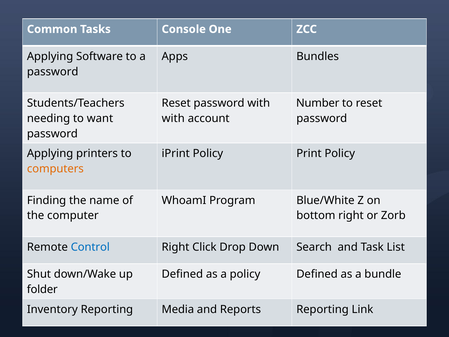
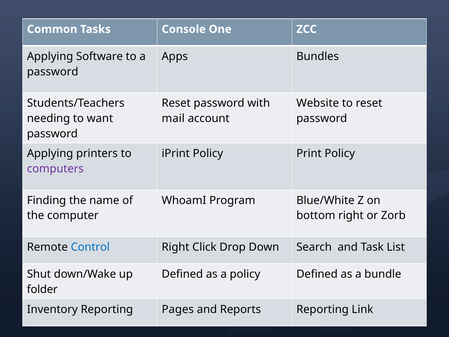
Number: Number -> Website
with at (173, 118): with -> mail
computers colour: orange -> purple
Media: Media -> Pages
